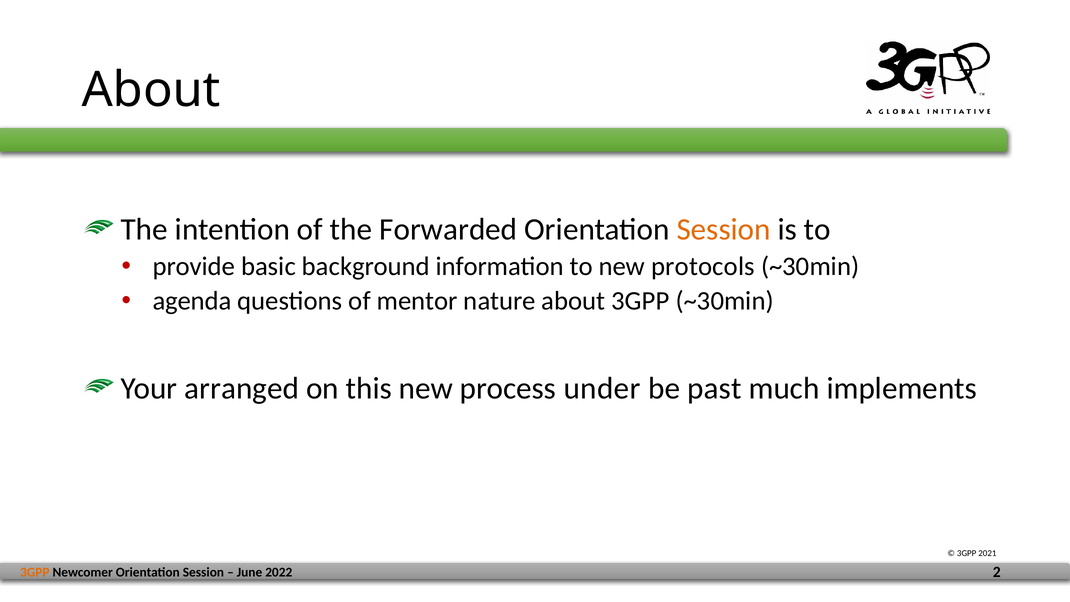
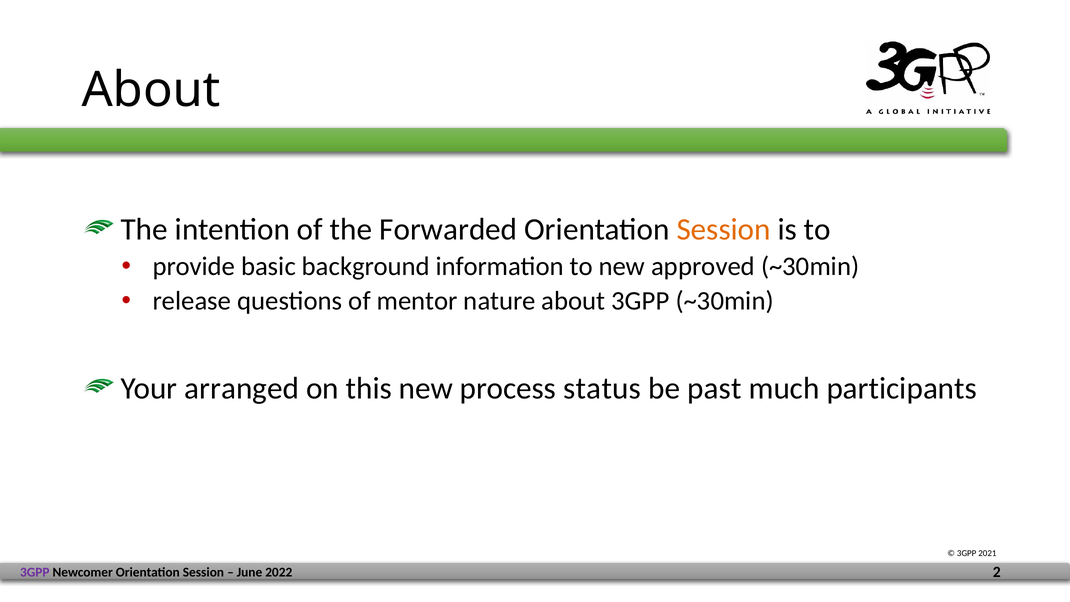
protocols: protocols -> approved
agenda: agenda -> release
under: under -> status
implements: implements -> participants
3GPP at (35, 572) colour: orange -> purple
